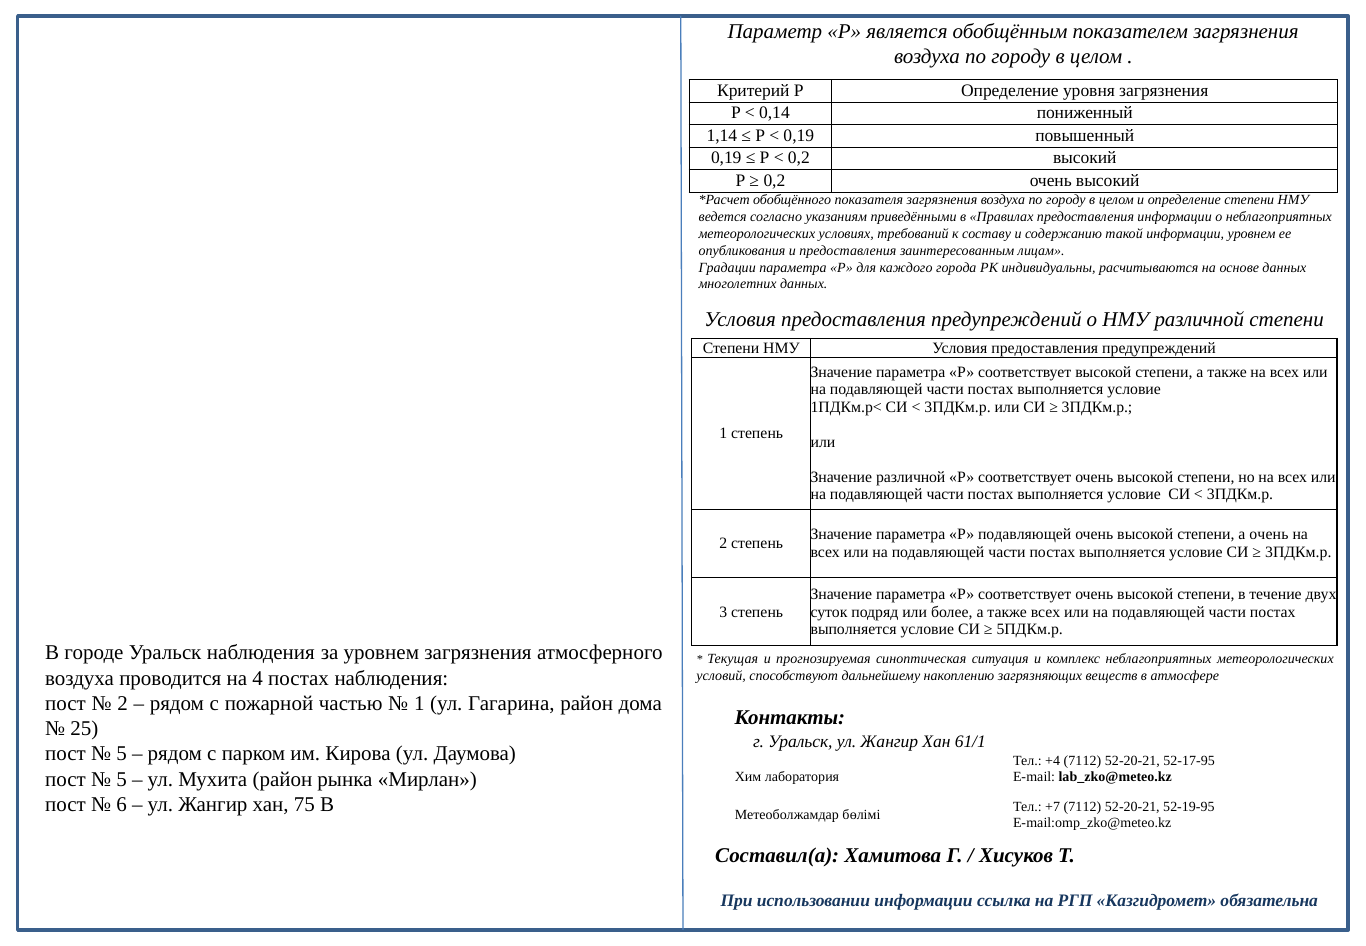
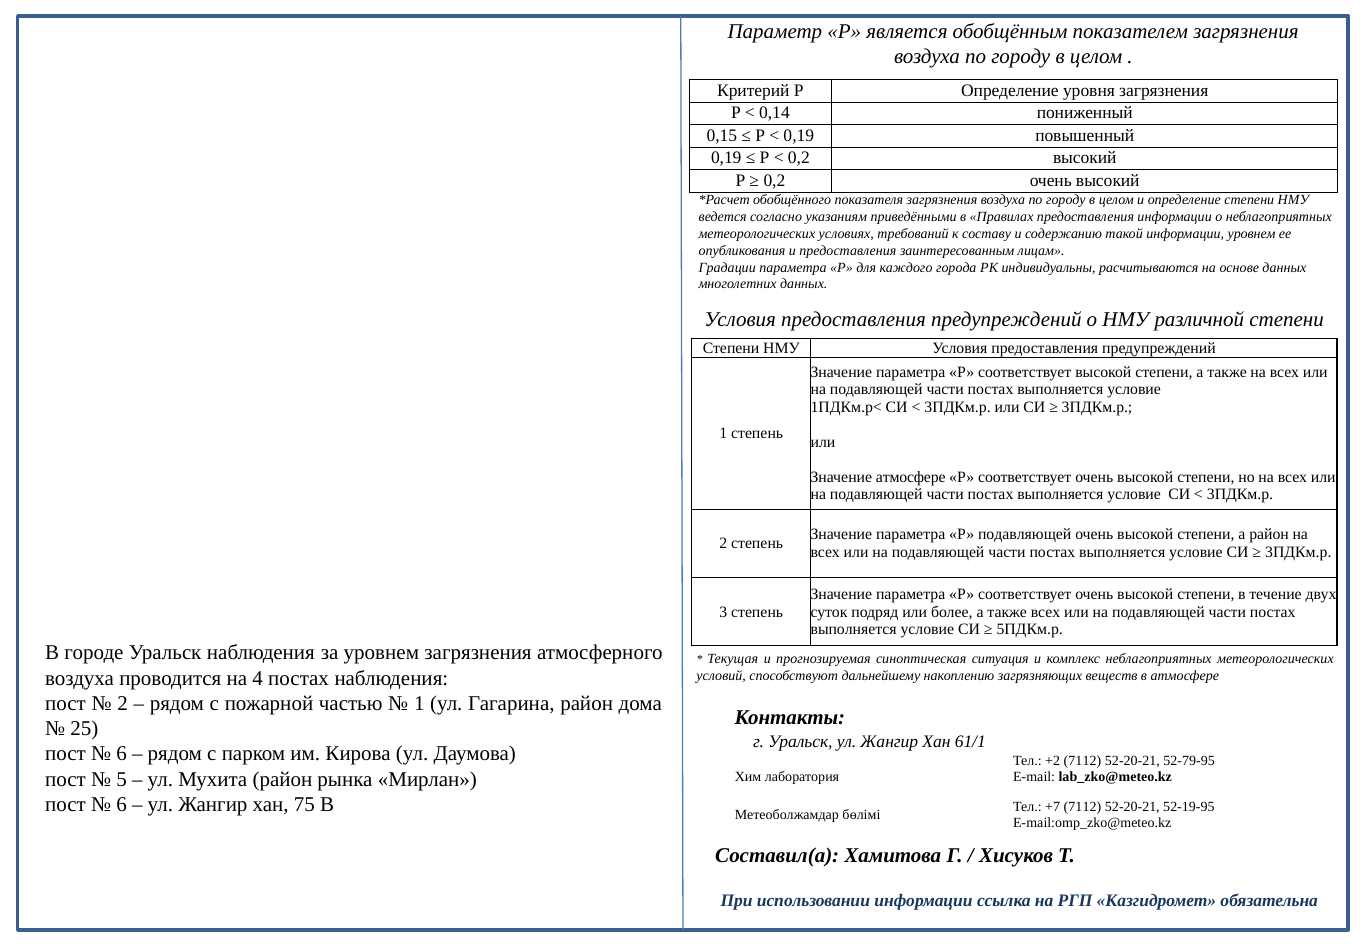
1,14: 1,14 -> 0,15
Значение различной: различной -> атмосфере
а очень: очень -> район
5 at (122, 754): 5 -> 6
+4: +4 -> +2
52-17-95: 52-17-95 -> 52-79-95
